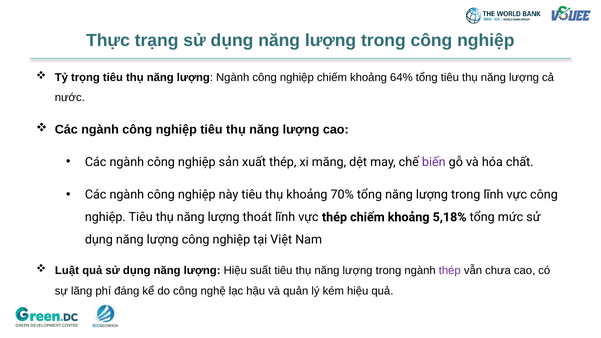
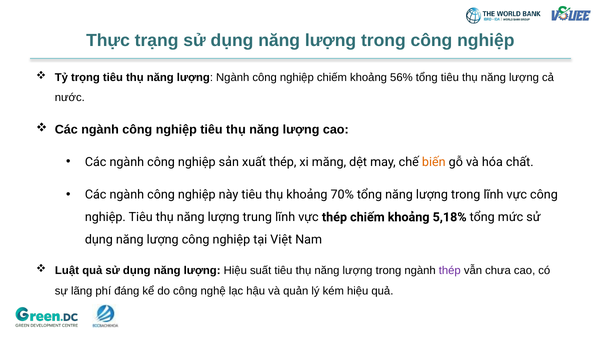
64%: 64% -> 56%
biến colour: purple -> orange
thoát: thoát -> trung
